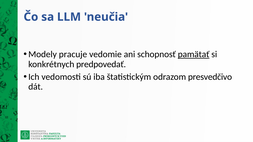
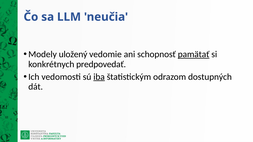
pracuje: pracuje -> uložený
iba underline: none -> present
presvedčivo: presvedčivo -> dostupných
